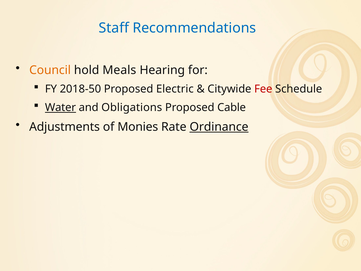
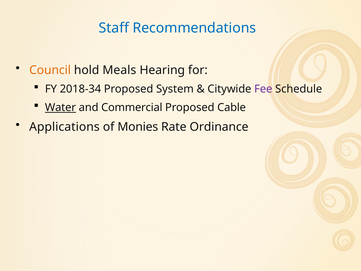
2018-50: 2018-50 -> 2018-34
Electric: Electric -> System
Fee colour: red -> purple
Obligations: Obligations -> Commercial
Adjustments: Adjustments -> Applications
Ordinance underline: present -> none
